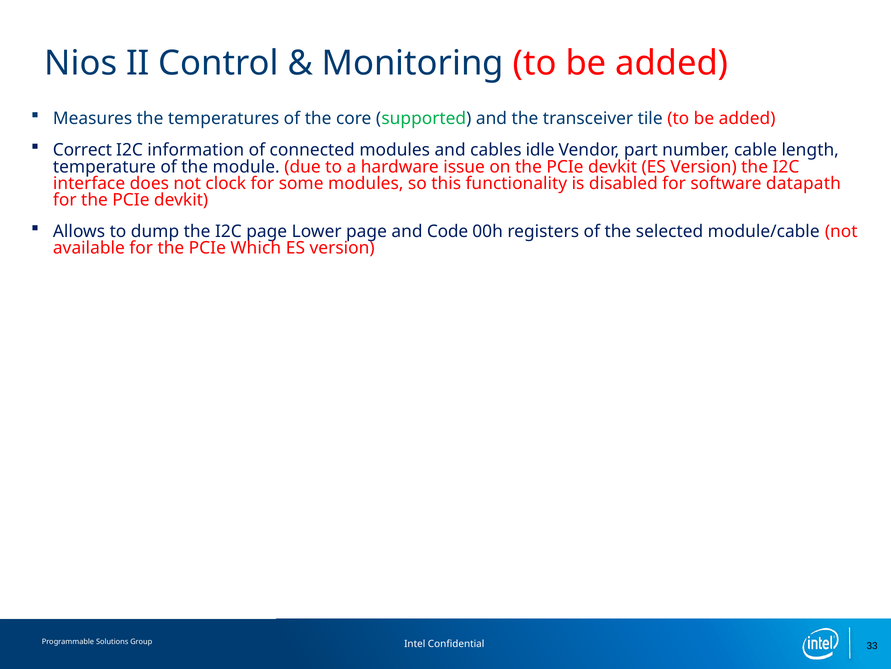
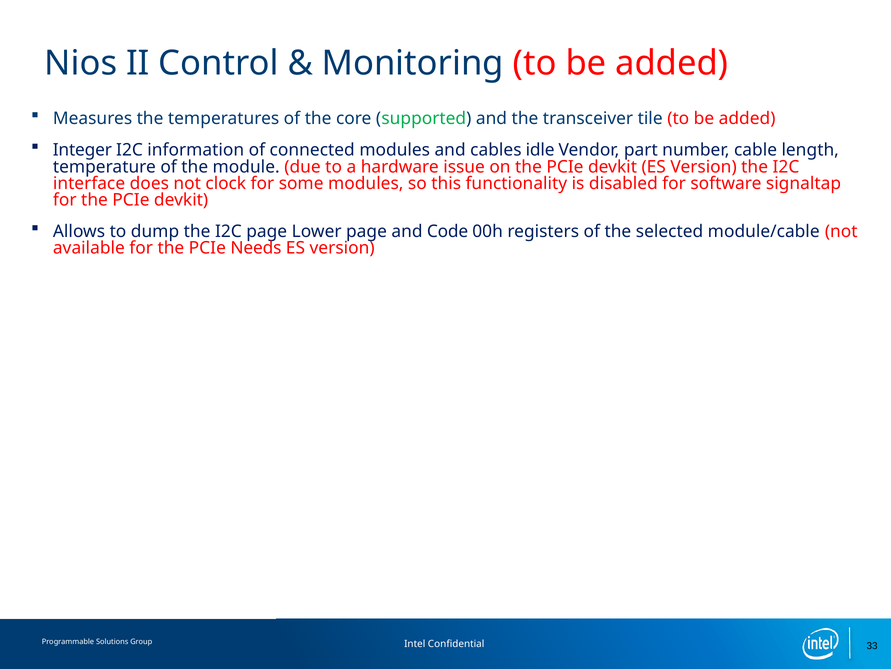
Correct: Correct -> Integer
datapath: datapath -> signaltap
Which: Which -> Needs
